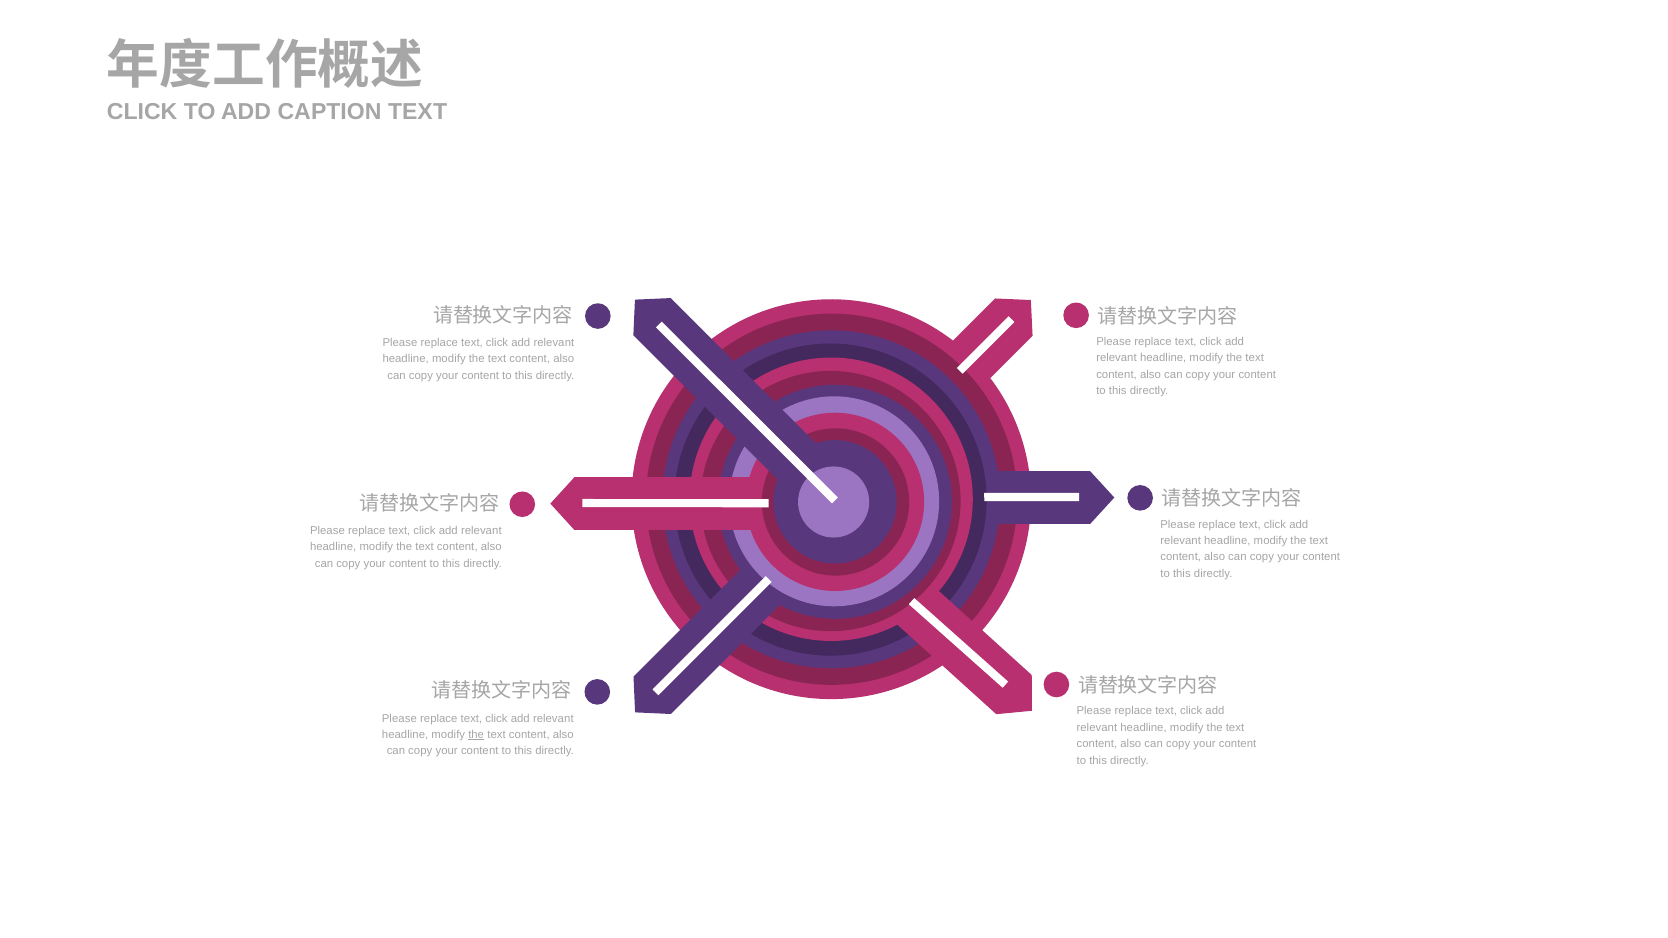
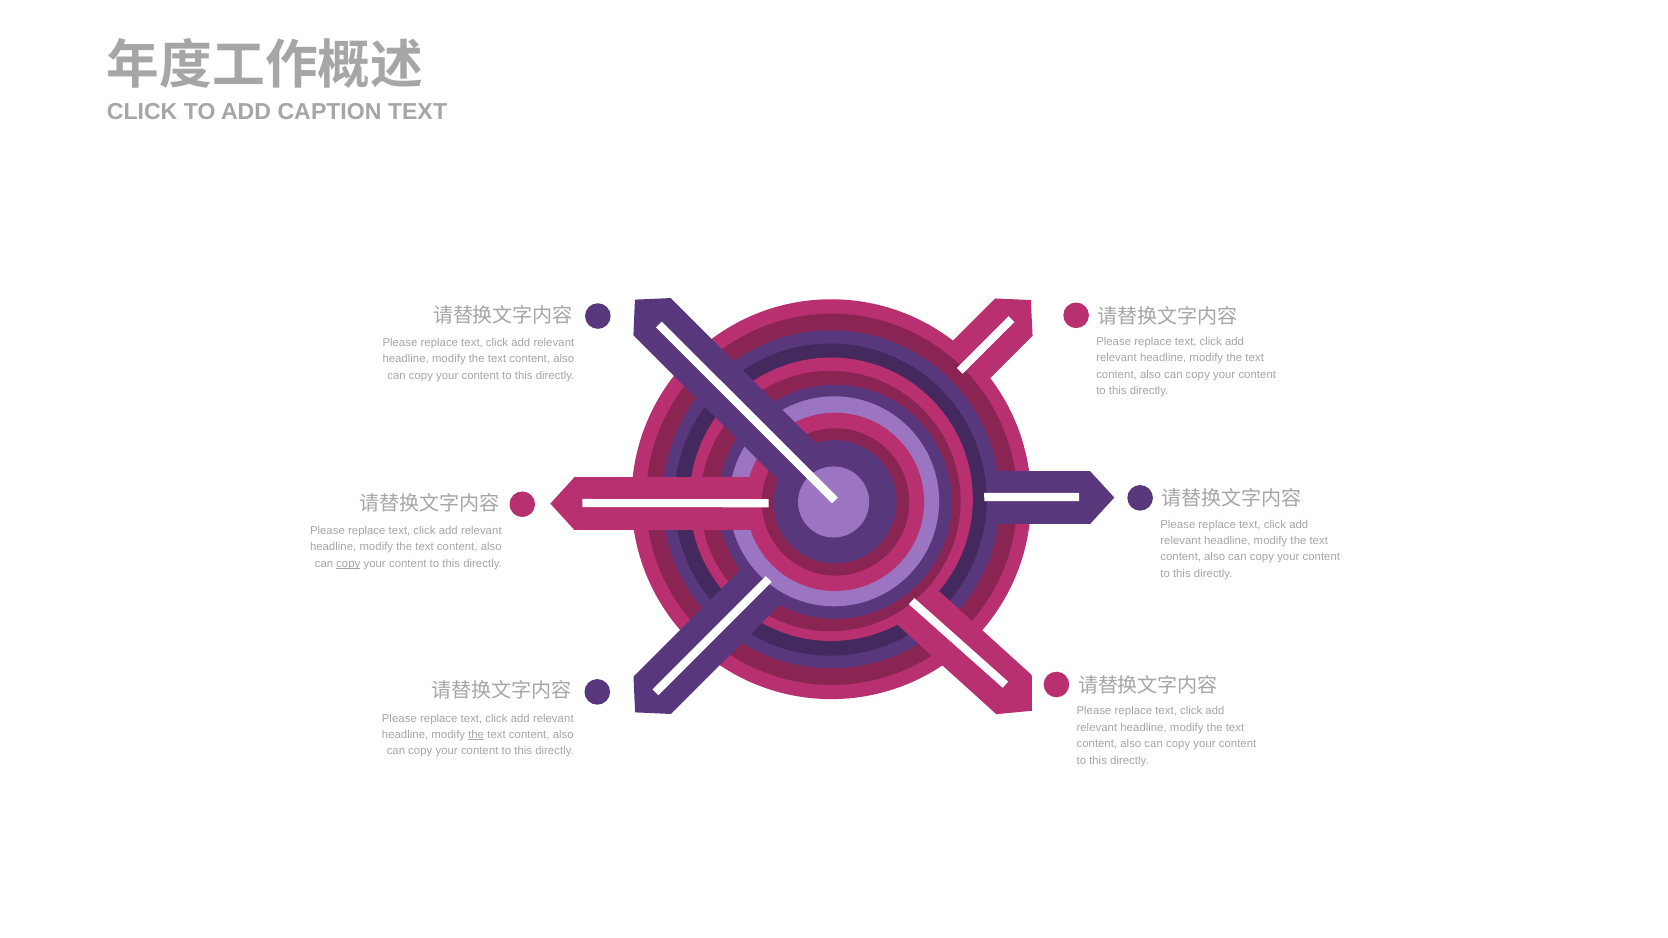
copy at (348, 564) underline: none -> present
